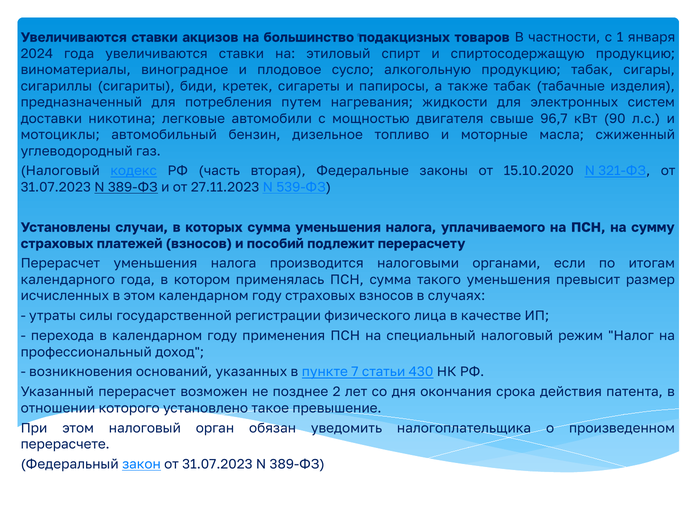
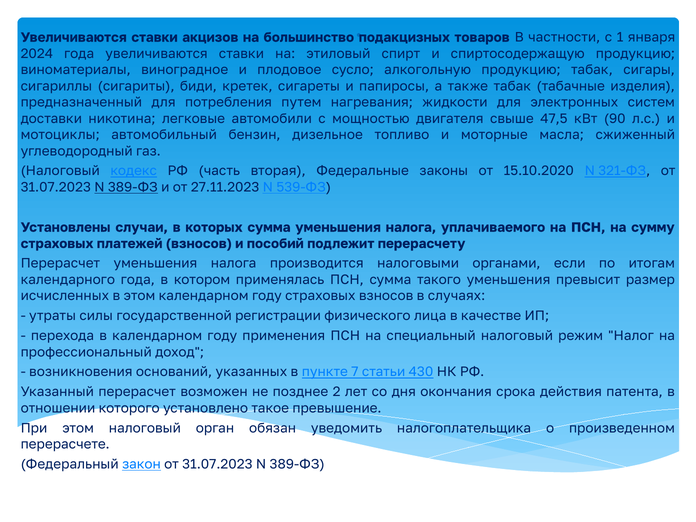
96,7: 96,7 -> 47,5
